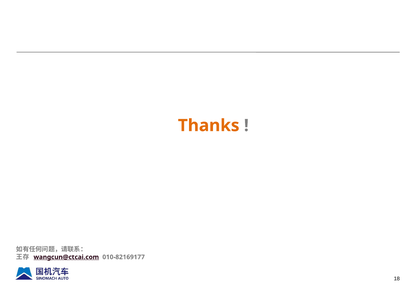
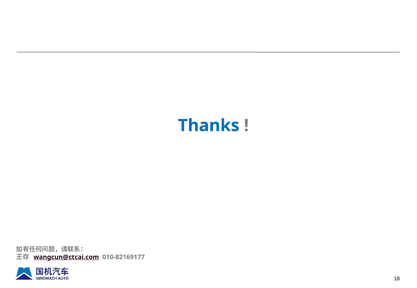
Thanks colour: orange -> blue
